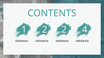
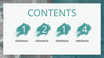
2 2: 2 -> 1
